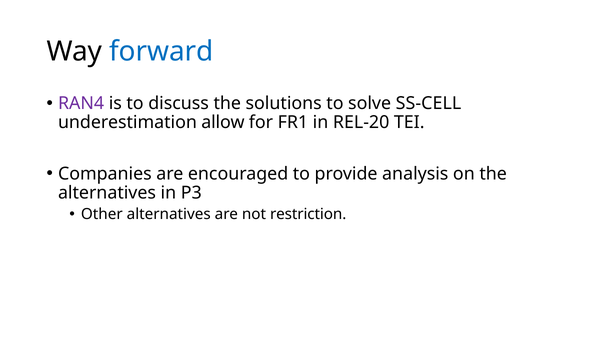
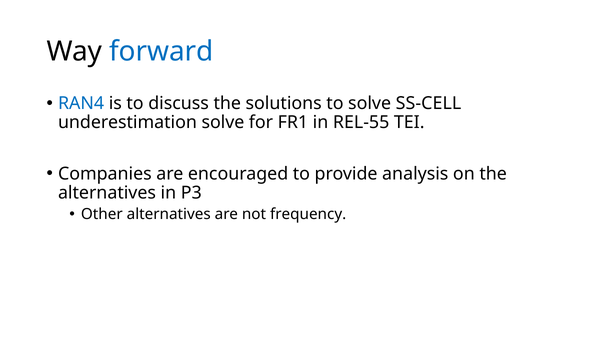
RAN4 colour: purple -> blue
underestimation allow: allow -> solve
REL-20: REL-20 -> REL-55
restriction: restriction -> frequency
